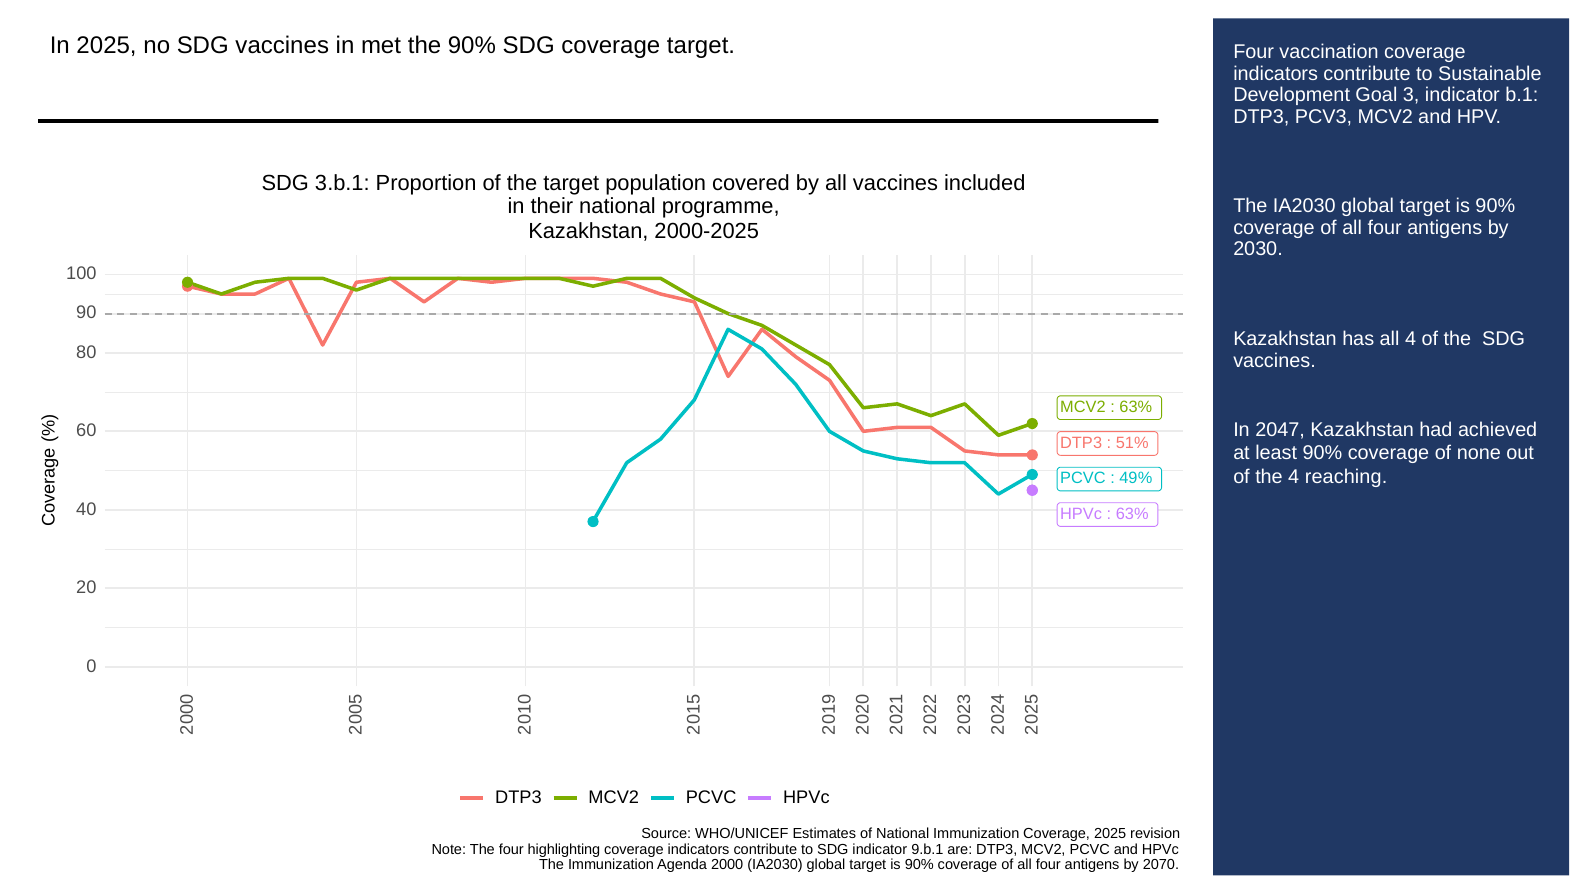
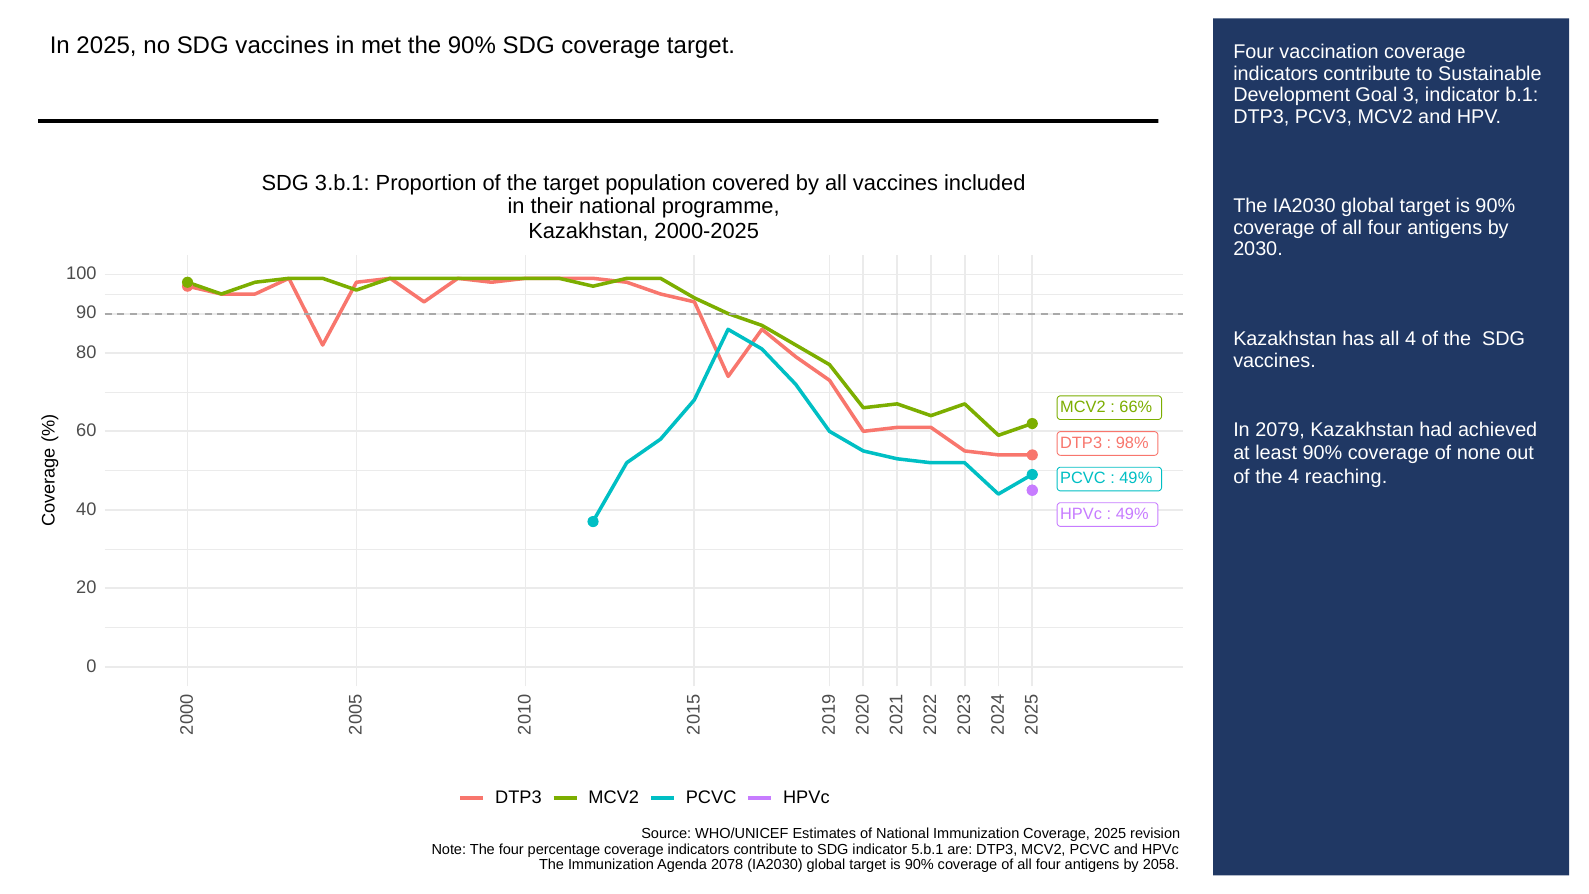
63% at (1136, 407): 63% -> 66%
2047: 2047 -> 2079
51%: 51% -> 98%
63% at (1132, 514): 63% -> 49%
highlighting: highlighting -> percentage
9.b.1: 9.b.1 -> 5.b.1
2000: 2000 -> 2078
2070: 2070 -> 2058
